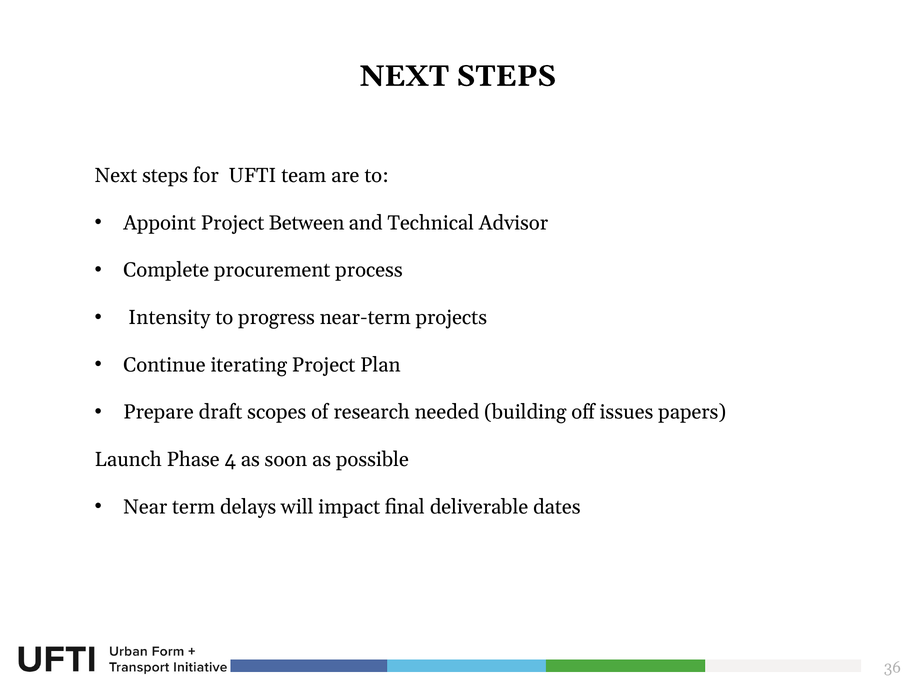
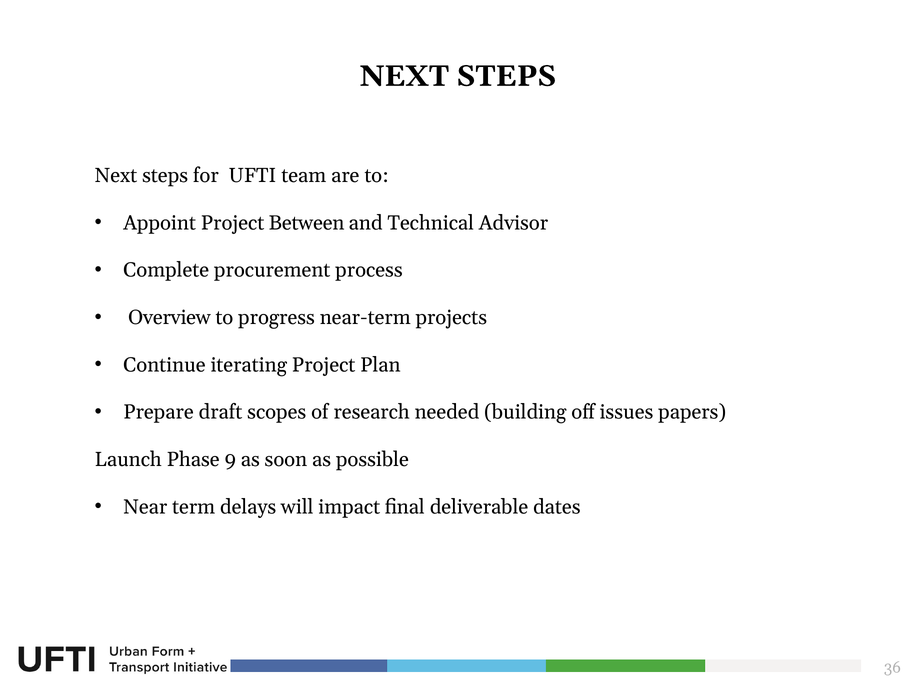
Intensity: Intensity -> Overview
4: 4 -> 9
